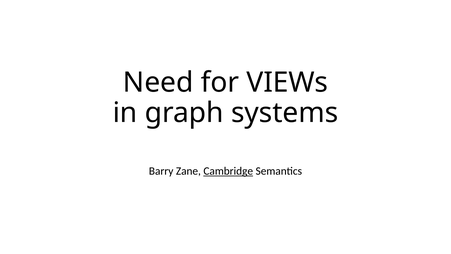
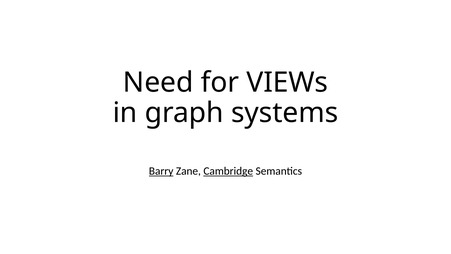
Barry underline: none -> present
